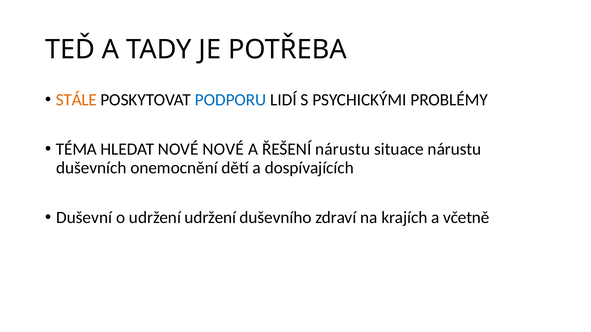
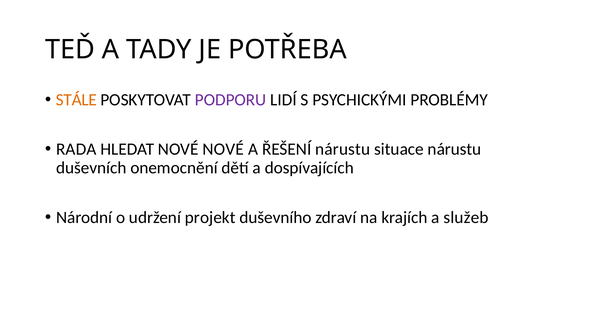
PODPORU colour: blue -> purple
TÉMA: TÉMA -> RADA
Duševní: Duševní -> Národní
udržení udržení: udržení -> projekt
včetně: včetně -> služeb
